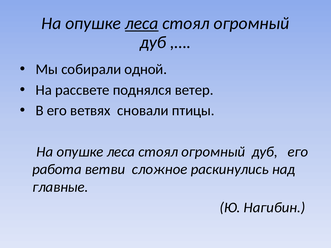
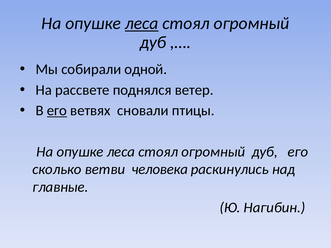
его at (57, 111) underline: none -> present
работа: работа -> сколько
сложное: сложное -> человека
